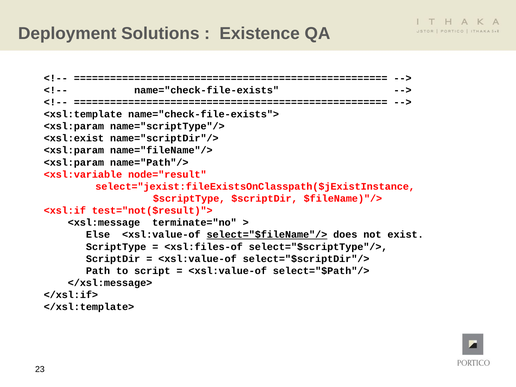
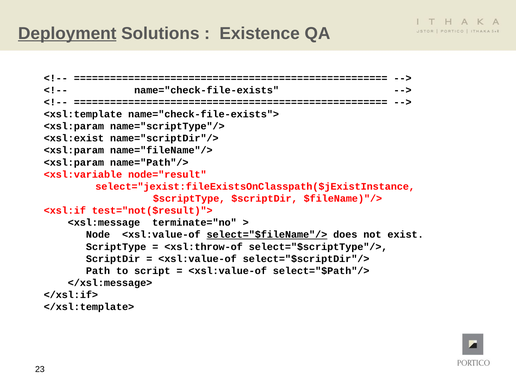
Deployment underline: none -> present
Else: Else -> Node
<xsl:files-of: <xsl:files-of -> <xsl:throw-of
